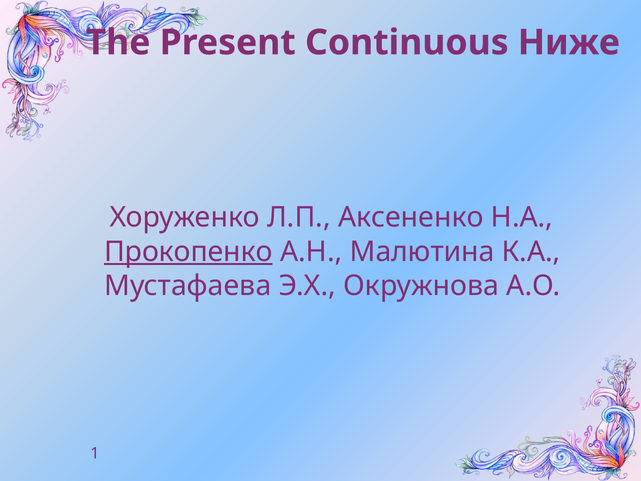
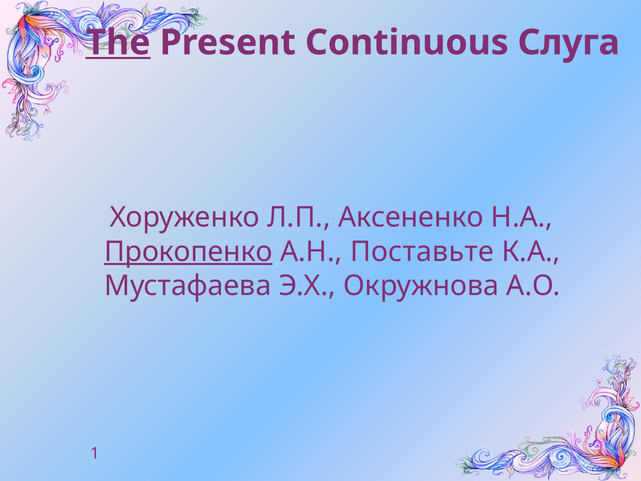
The underline: none -> present
Ниже: Ниже -> Слуга
Малютина: Малютина -> Поставьте
